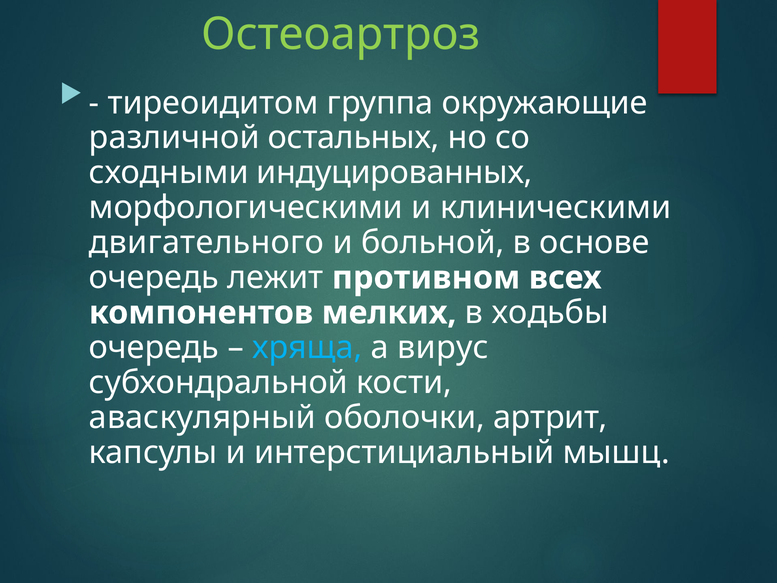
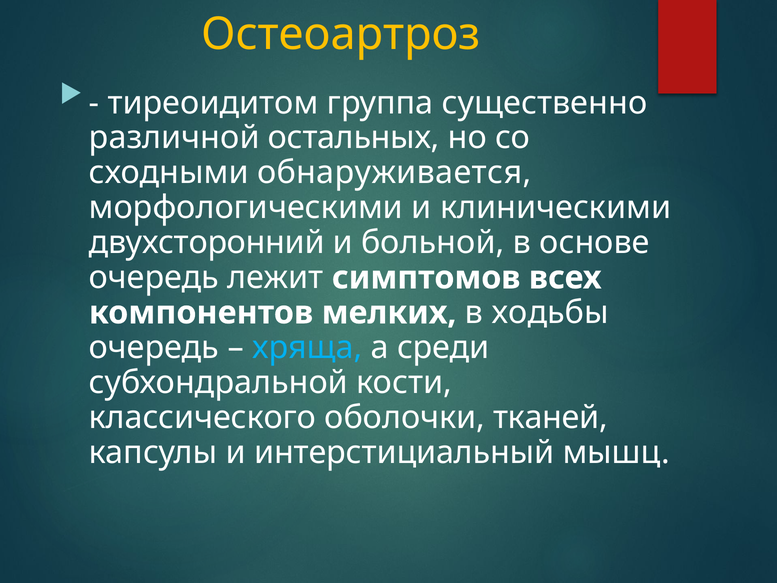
Остеоартроз colour: light green -> yellow
окружающие: окружающие -> существенно
индуцированных: индуцированных -> обнаруживается
двигательного: двигательного -> двухсторонний
противном: противном -> симптомов
вирус: вирус -> среди
аваскулярный: аваскулярный -> классического
артрит: артрит -> тканей
